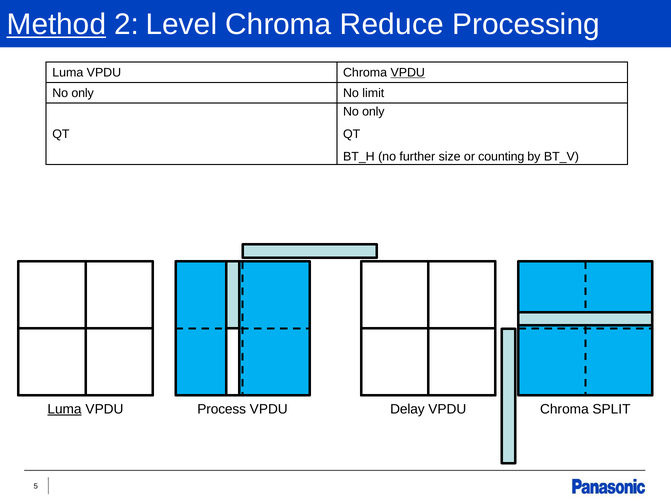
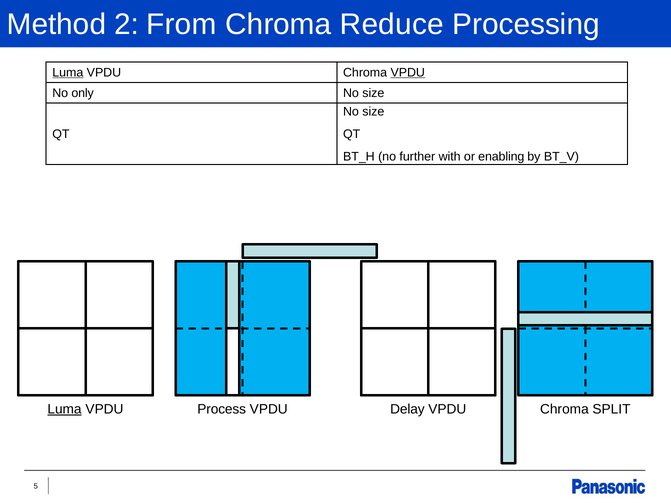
Method underline: present -> none
Level: Level -> From
Luma at (68, 72) underline: none -> present
limit at (373, 93): limit -> size
only at (373, 112): only -> size
size: size -> with
counting: counting -> enabling
